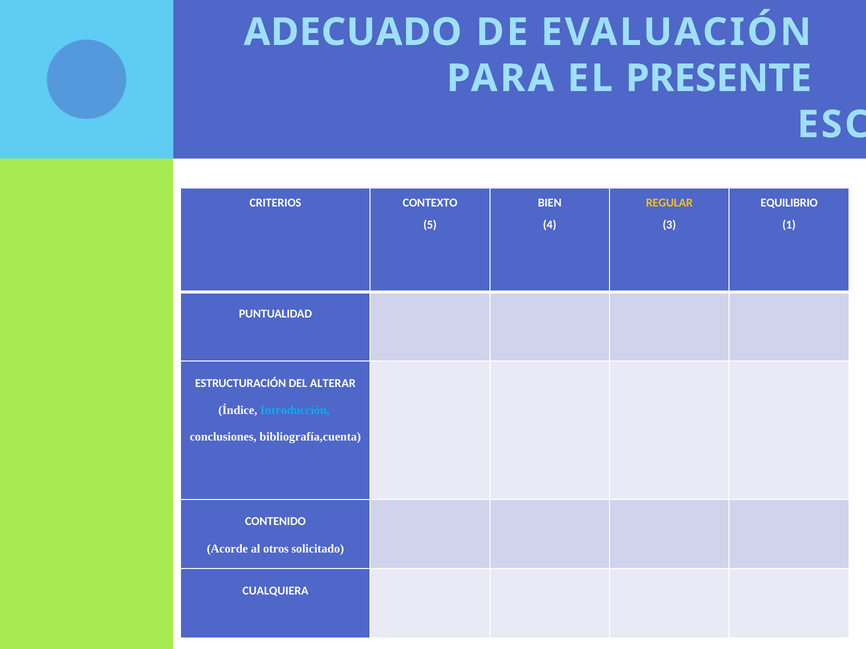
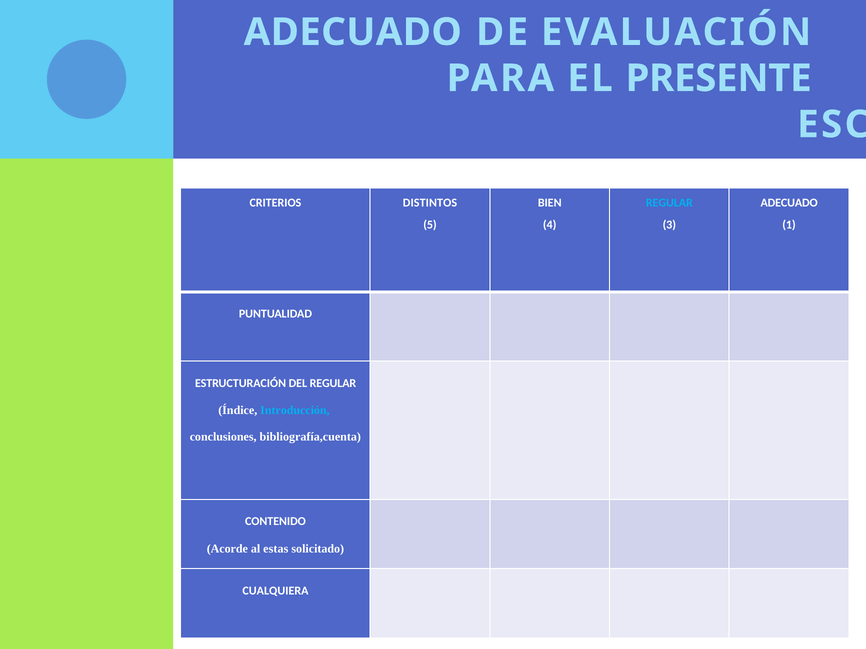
CONTEXTO: CONTEXTO -> DISTINTOS
REGULAR at (669, 203) colour: yellow -> light blue
EQUILIBRIO at (789, 203): EQUILIBRIO -> ADECUADO
DEL ALTERAR: ALTERAR -> REGULAR
otros: otros -> estas
